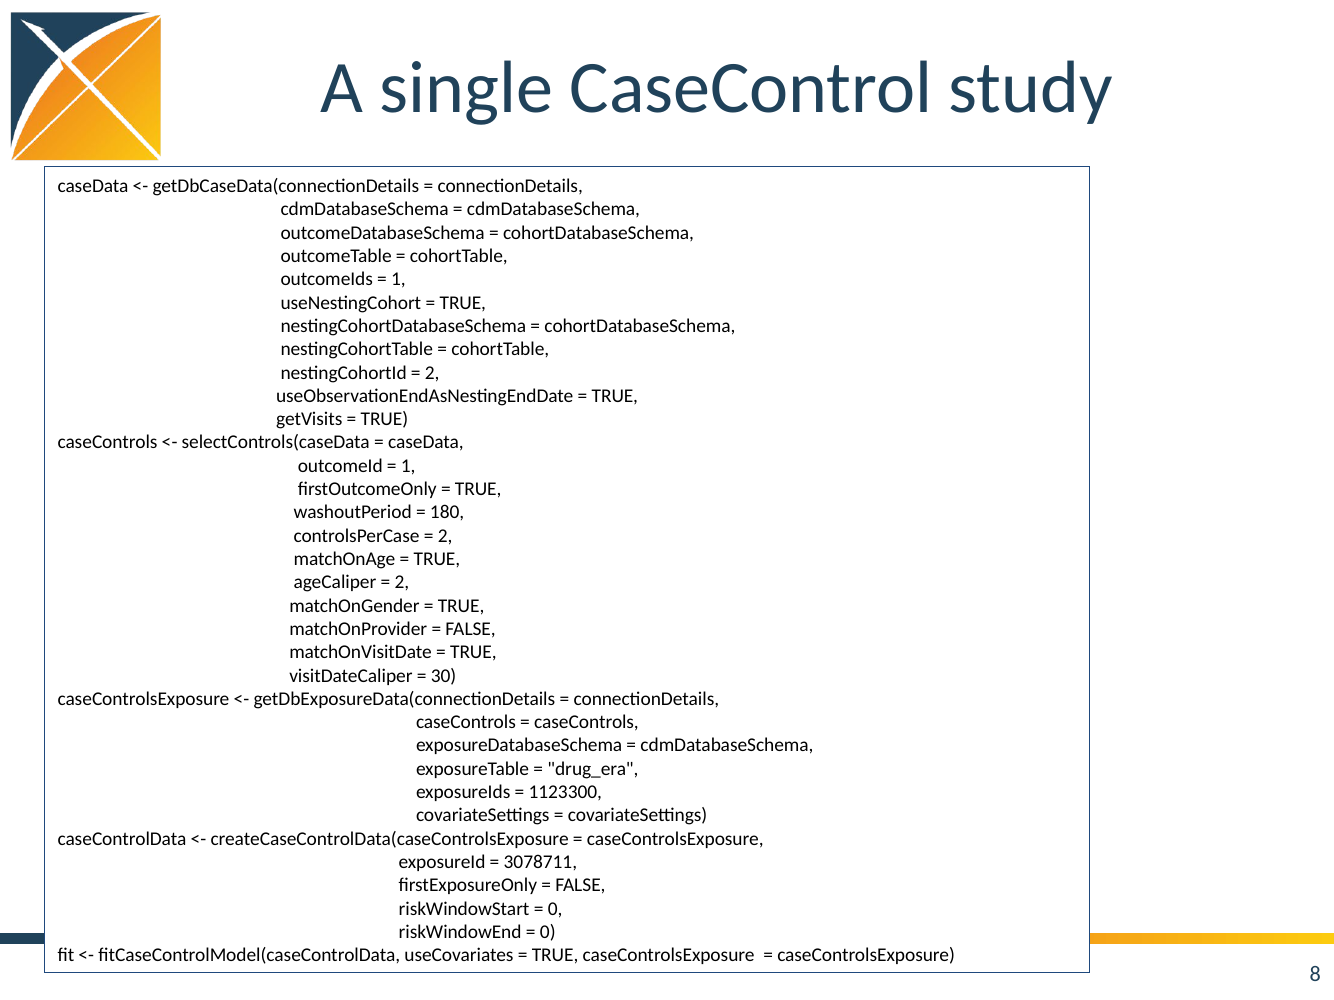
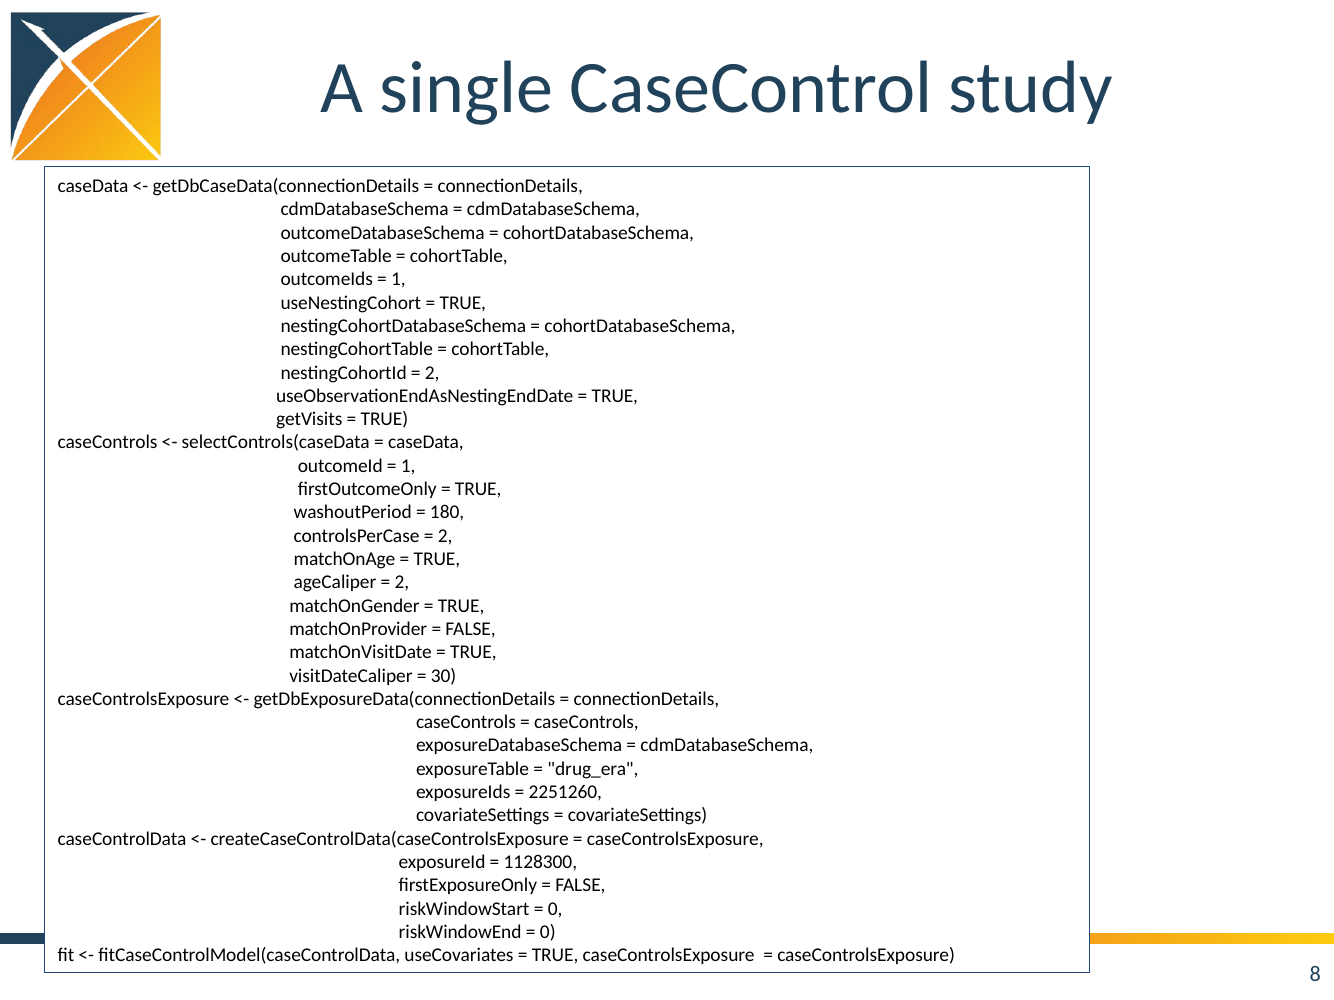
1123300: 1123300 -> 2251260
3078711: 3078711 -> 1128300
